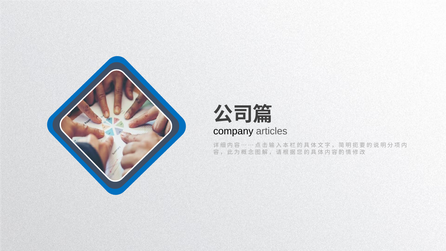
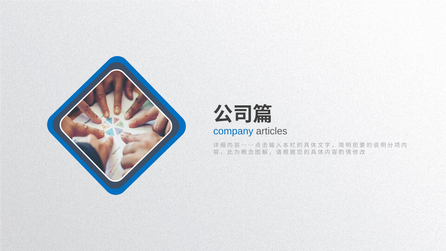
company colour: black -> blue
